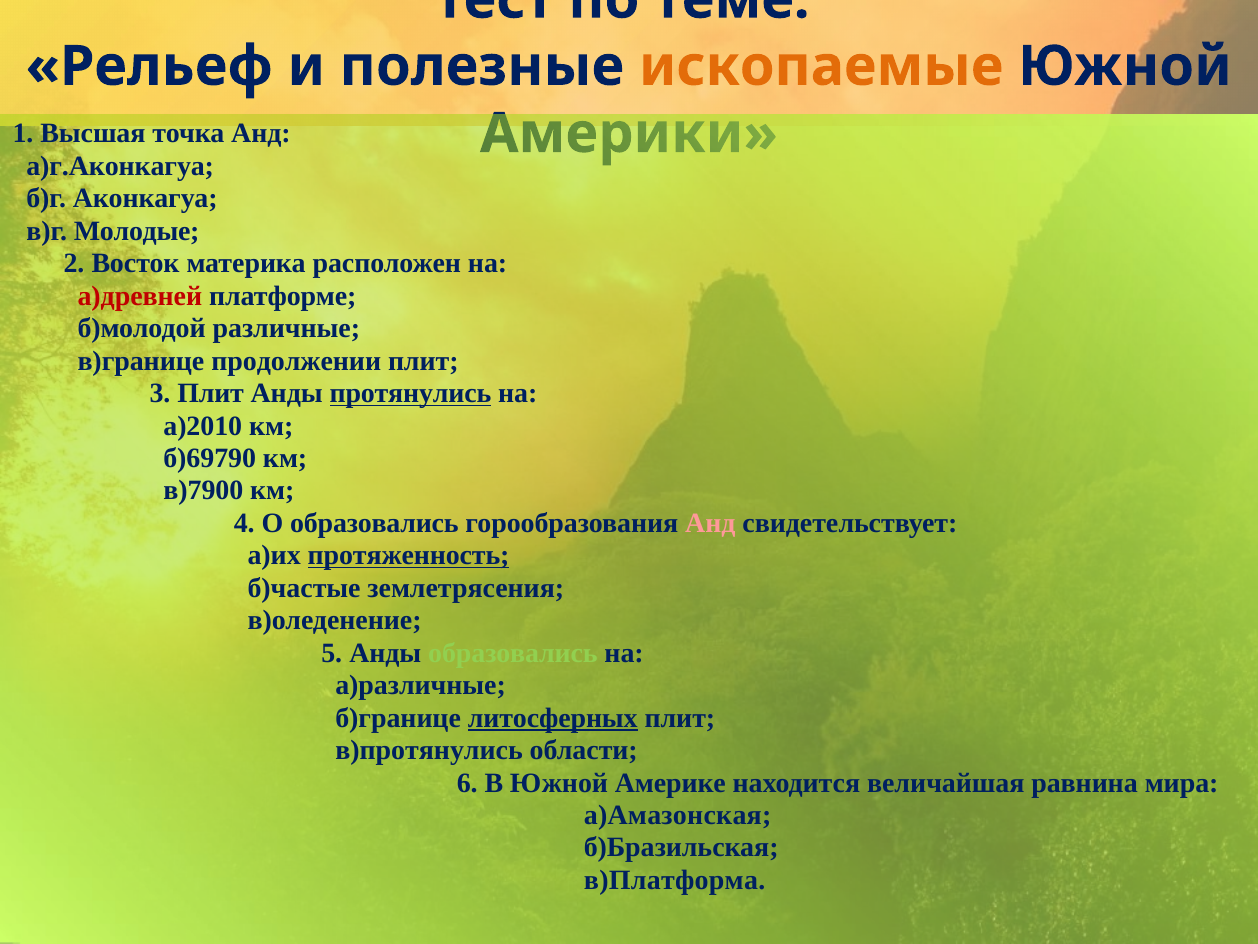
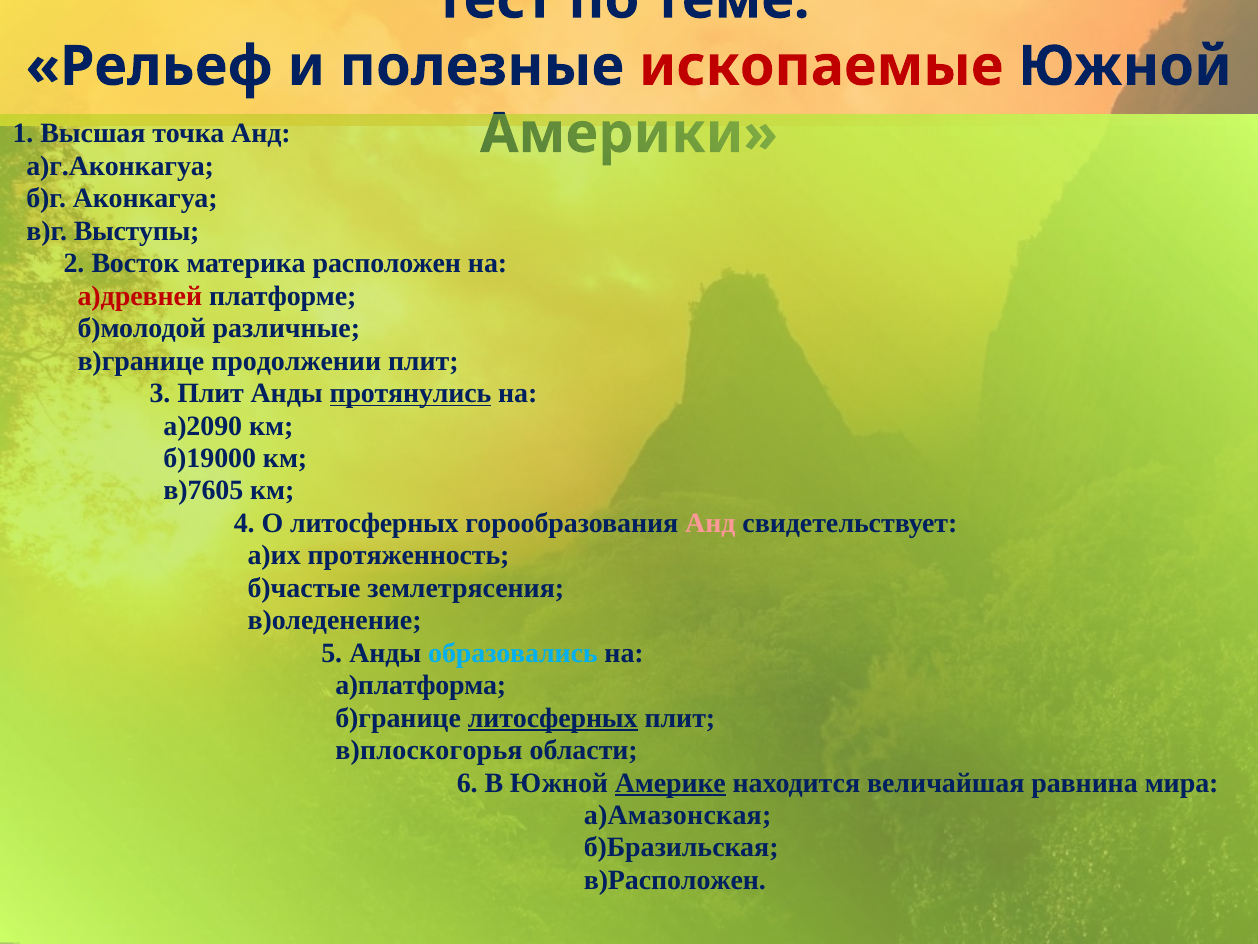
ископаемые colour: orange -> red
Молодые: Молодые -> Выступы
а)2010: а)2010 -> а)2090
б)69790: б)69790 -> б)19000
в)7900: в)7900 -> в)7605
О образовались: образовались -> литосферных
протяженность underline: present -> none
образовались at (513, 653) colour: light green -> light blue
а)различные: а)различные -> а)платформа
в)протянулись: в)протянулись -> в)плоскогорья
Америке underline: none -> present
в)Платформа: в)Платформа -> в)Расположен
